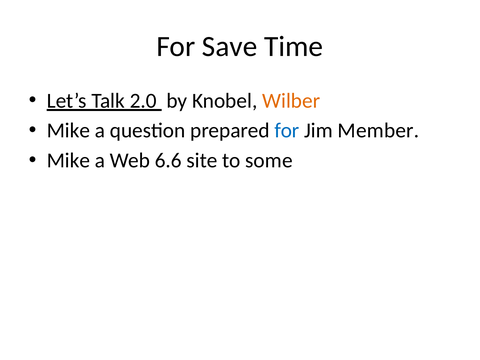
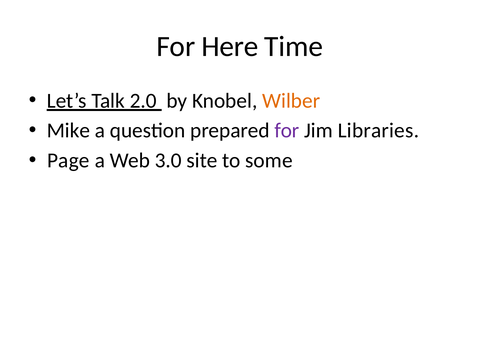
Save: Save -> Here
for at (287, 131) colour: blue -> purple
Member: Member -> Libraries
Mike at (68, 160): Mike -> Page
6.6: 6.6 -> 3.0
